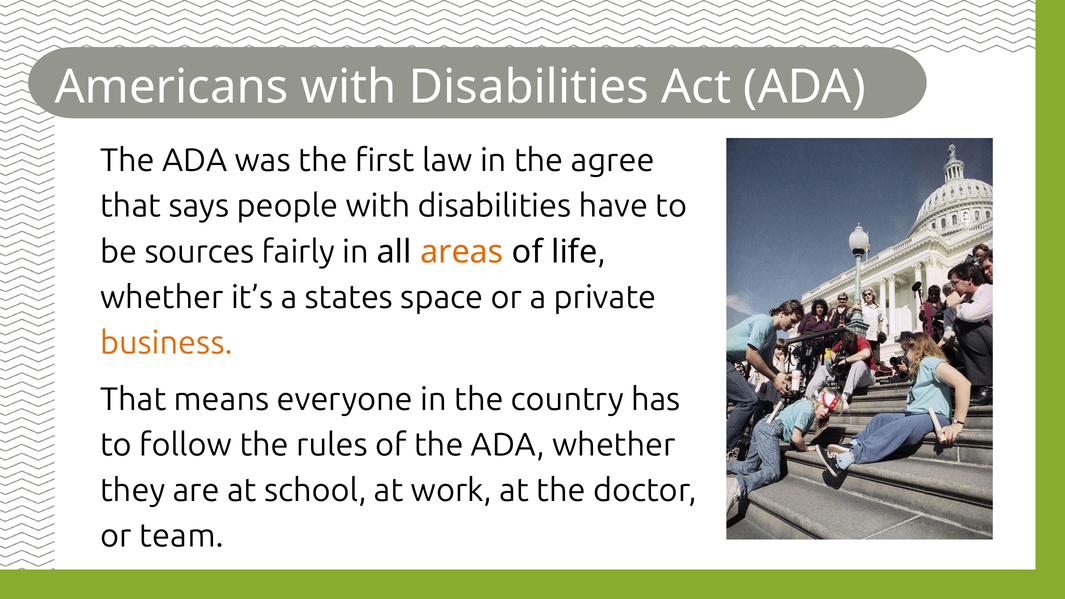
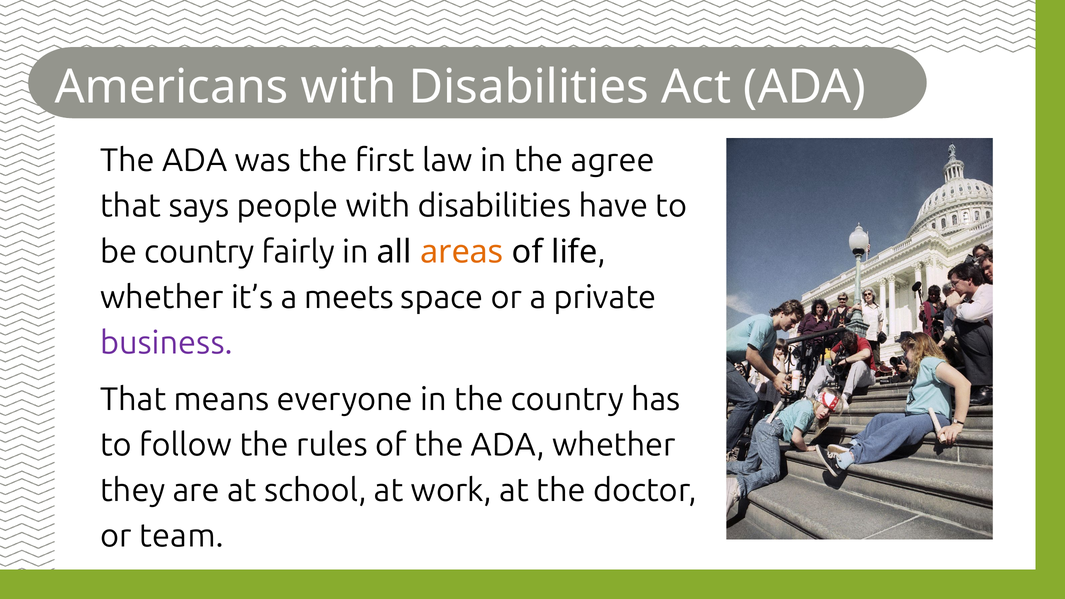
be sources: sources -> country
states: states -> meets
business colour: orange -> purple
